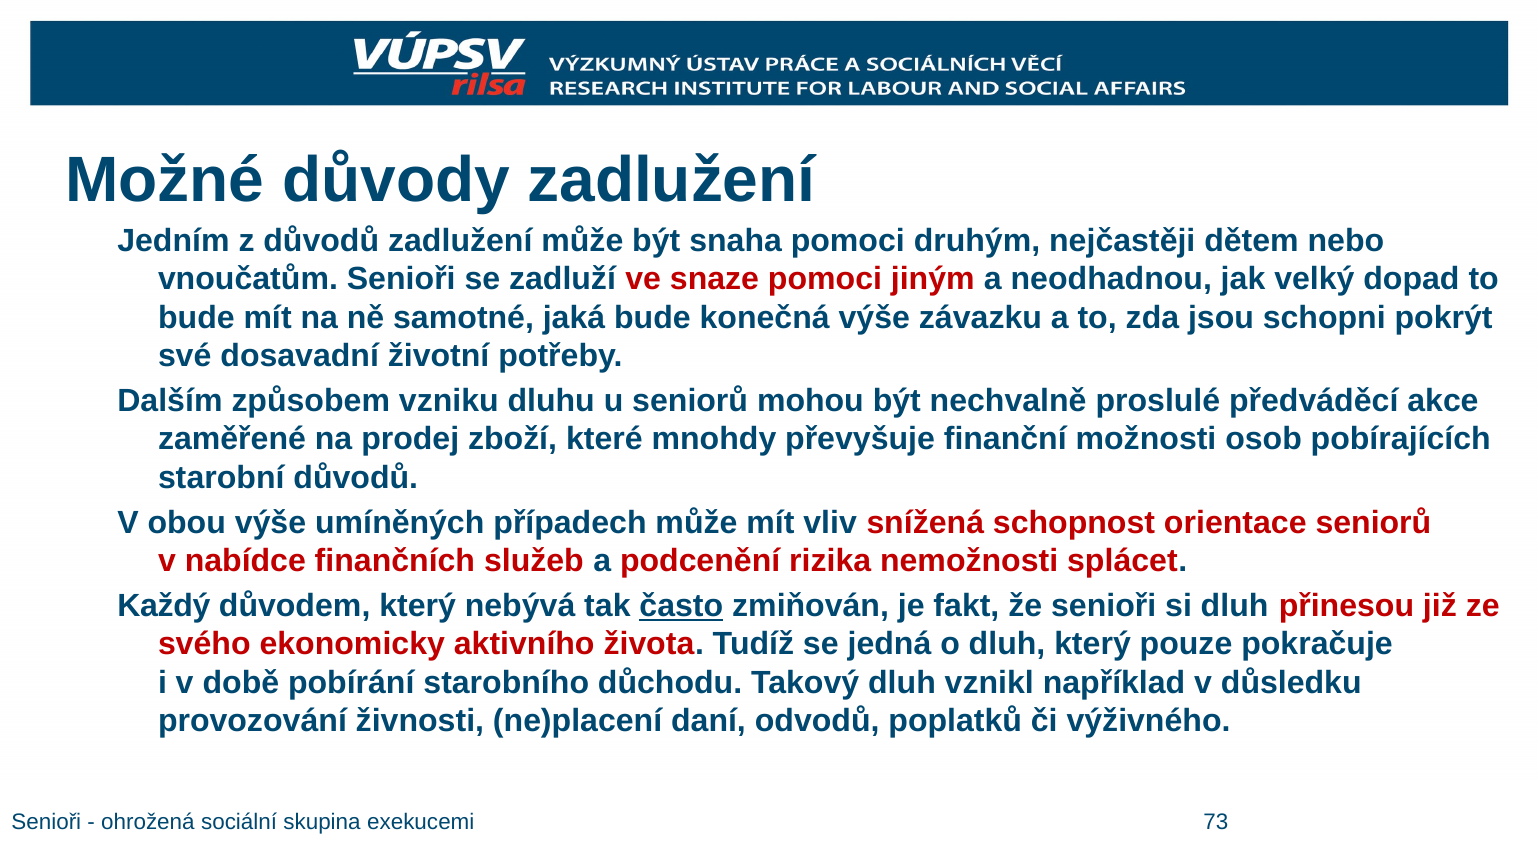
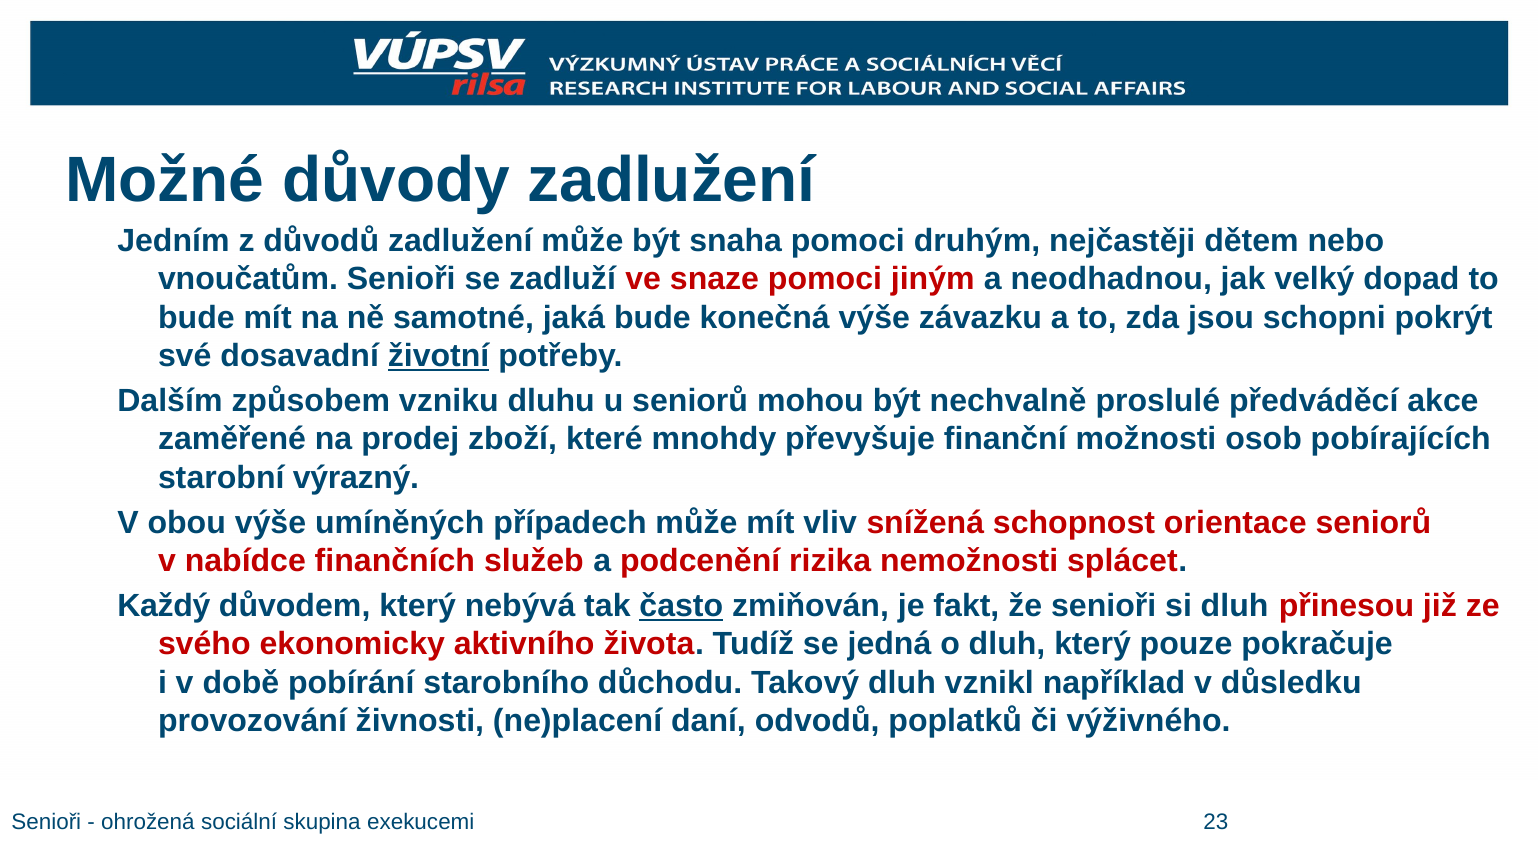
životní underline: none -> present
starobní důvodů: důvodů -> výrazný
73: 73 -> 23
